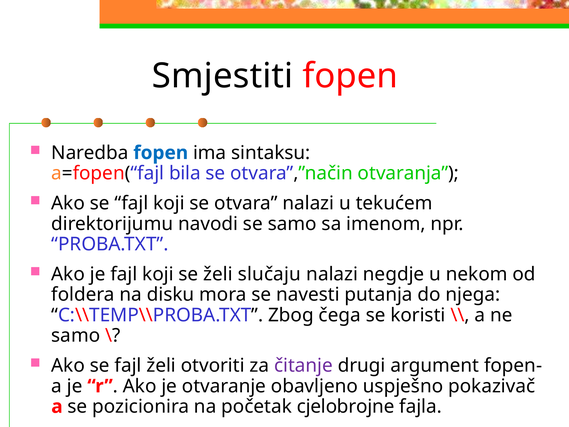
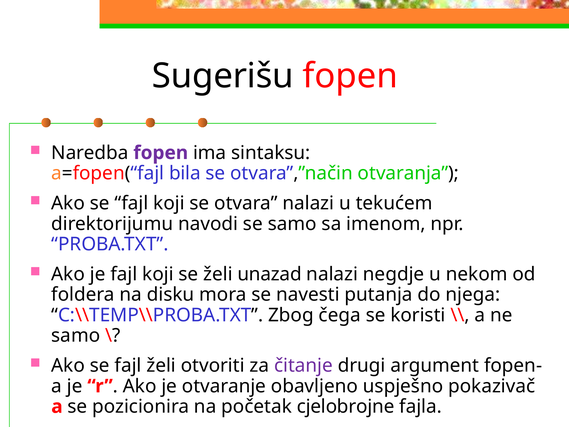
Smjestiti: Smjestiti -> Sugerišu
fopen at (161, 153) colour: blue -> purple
slučaju: slučaju -> unazad
